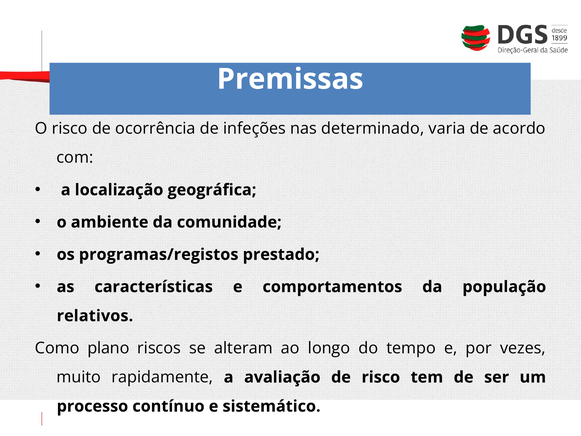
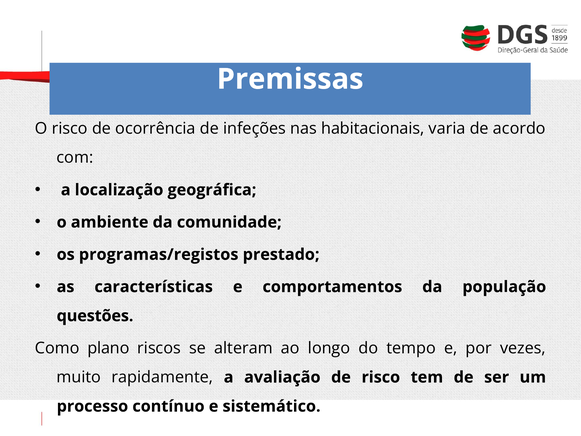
determinado: determinado -> habitacionais
relativos: relativos -> questões
